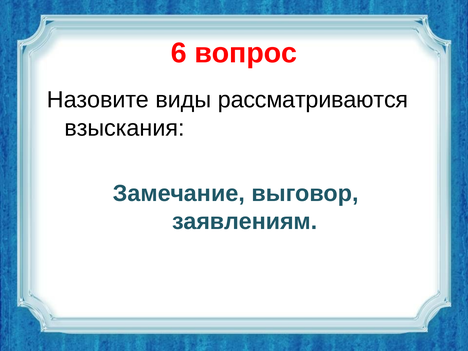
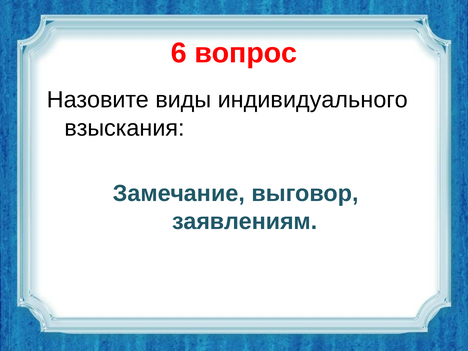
рассматриваются: рассматриваются -> индивидуального
